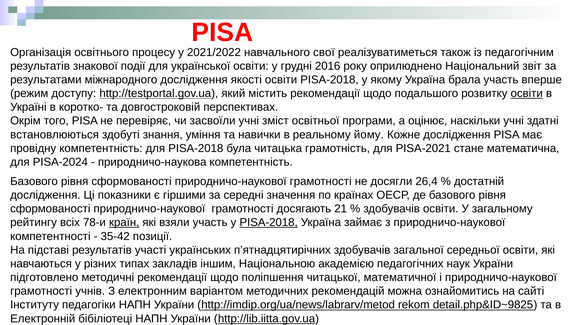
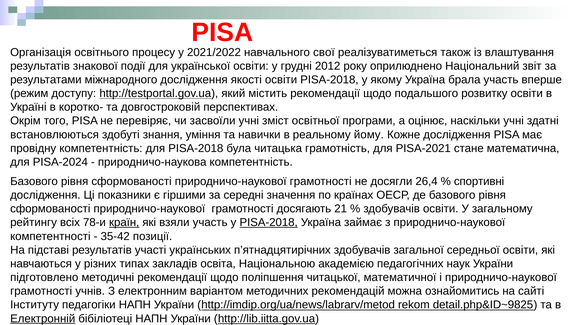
педагогічним: педагогічним -> влаштування
2016: 2016 -> 2012
освіти at (527, 93) underline: present -> none
достатній: достатній -> спортивні
іншим: іншим -> освіта
Електронній underline: none -> present
